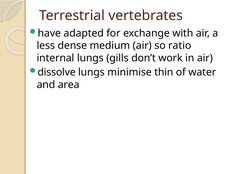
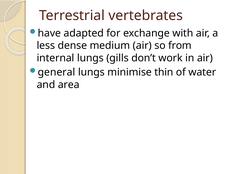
ratio: ratio -> from
dissolve: dissolve -> general
